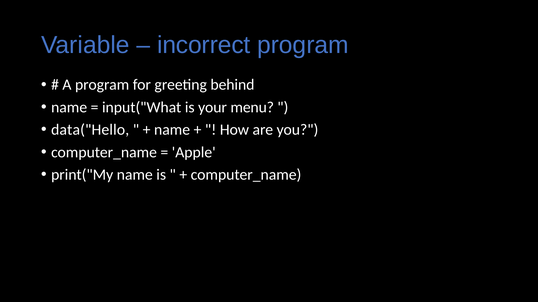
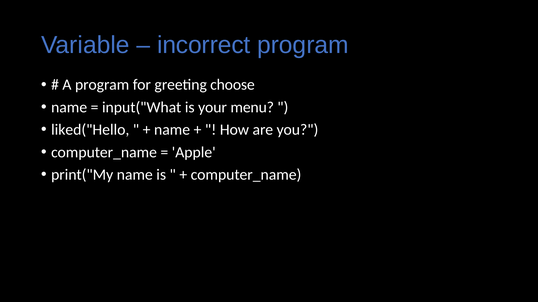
behind: behind -> choose
data("Hello: data("Hello -> liked("Hello
